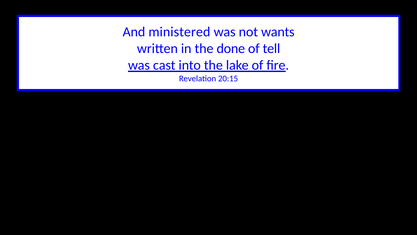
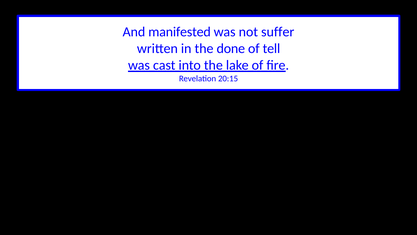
ministered: ministered -> manifested
wants: wants -> suffer
